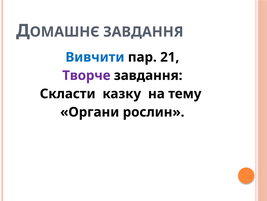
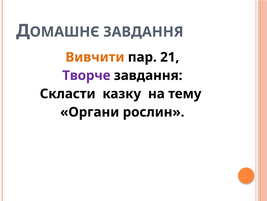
Вивчити colour: blue -> orange
